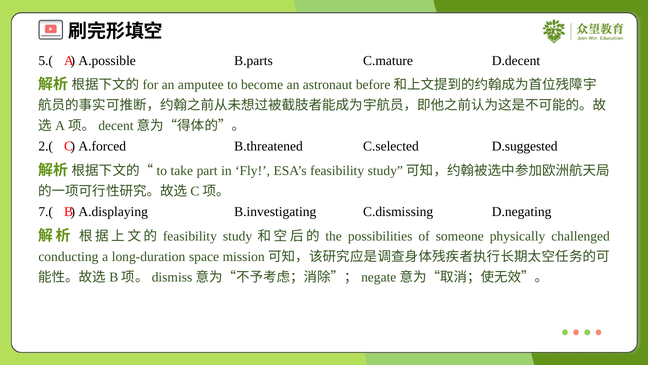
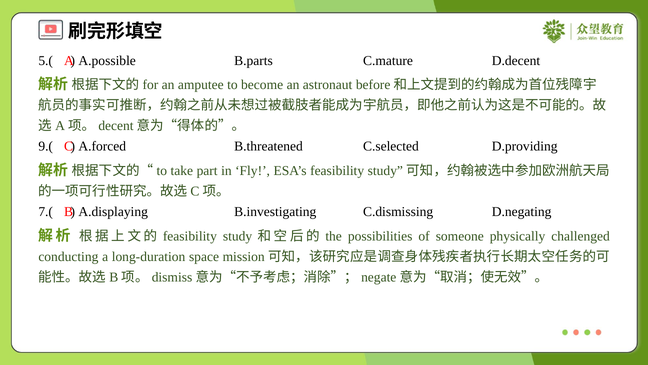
2.(: 2.( -> 9.(
D.suggested: D.suggested -> D.providing
